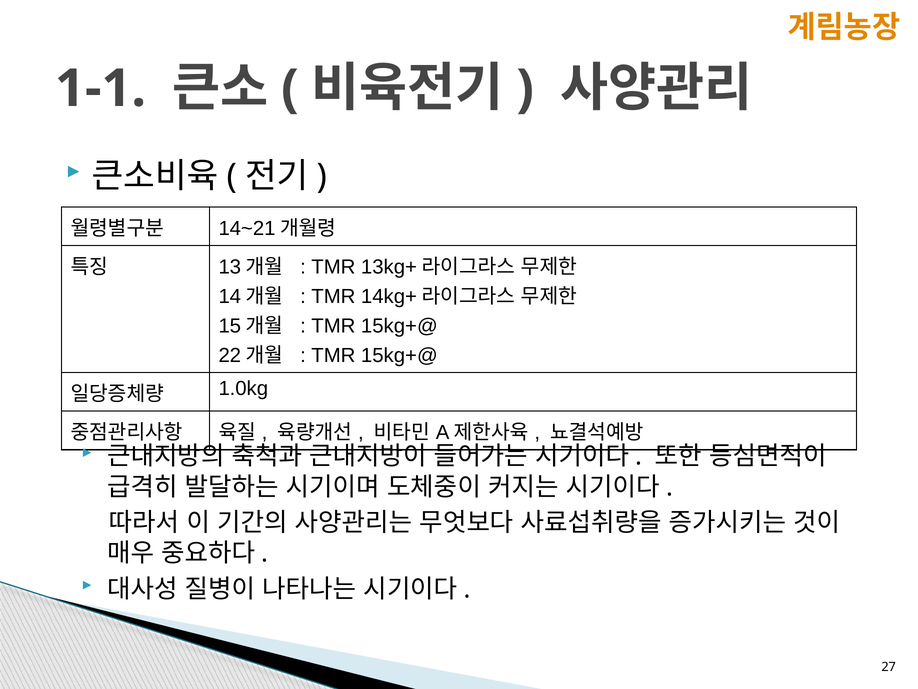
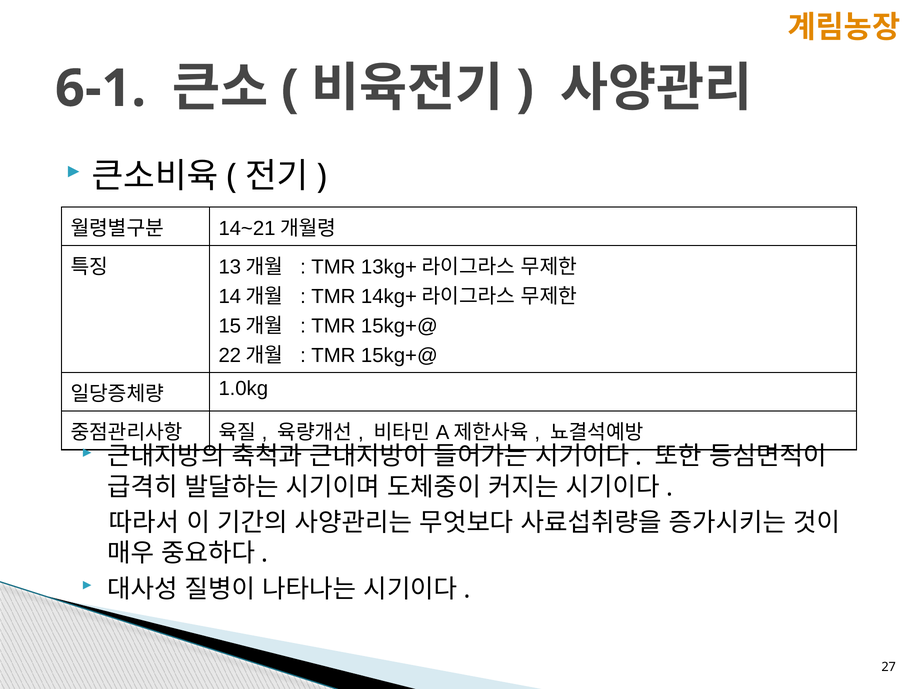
1-1: 1-1 -> 6-1
